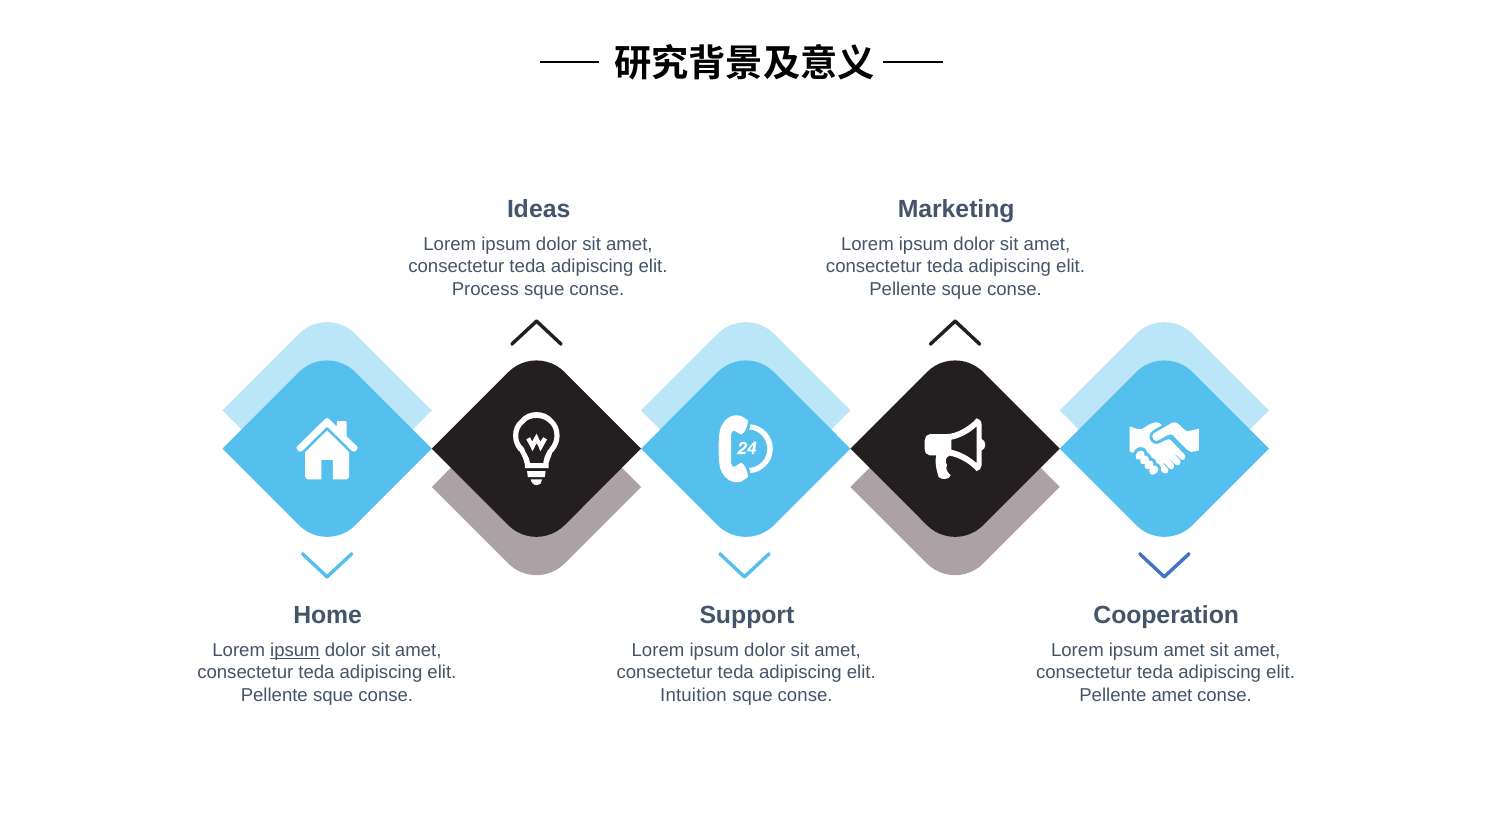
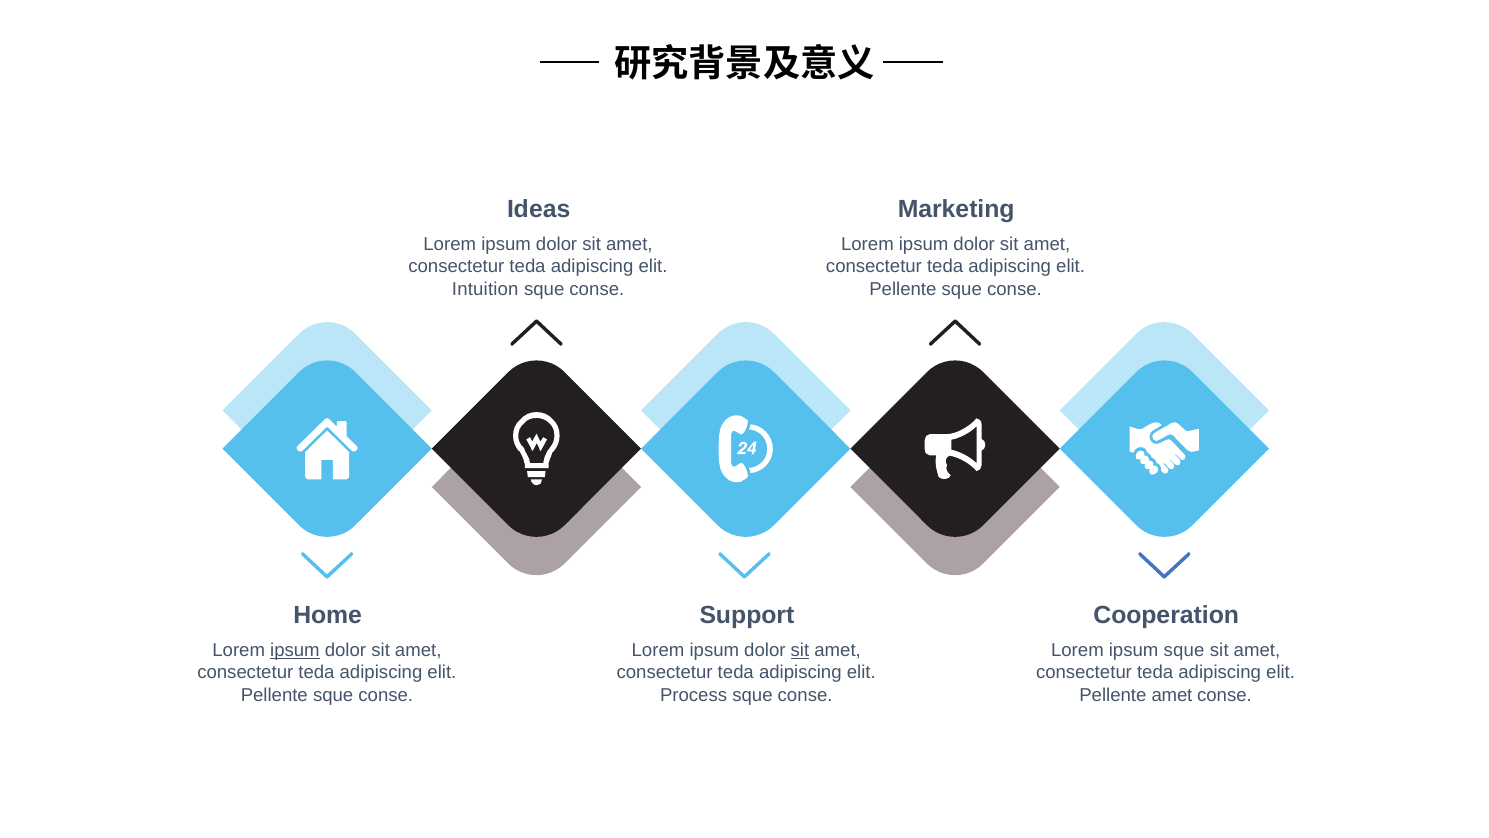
Process: Process -> Intuition
sit at (800, 650) underline: none -> present
ipsum amet: amet -> sque
Intuition: Intuition -> Process
